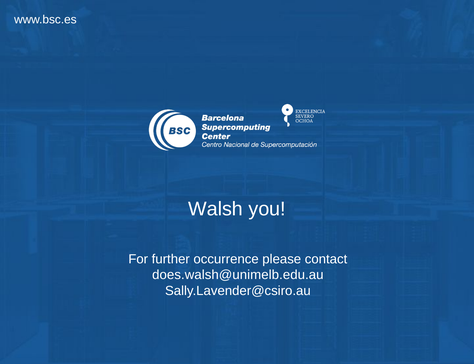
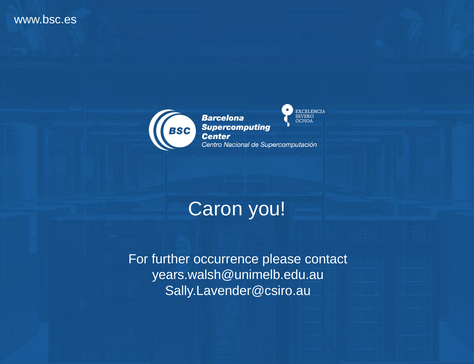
Walsh: Walsh -> Caron
does.walsh@unimelb.edu.au: does.walsh@unimelb.edu.au -> years.walsh@unimelb.edu.au
